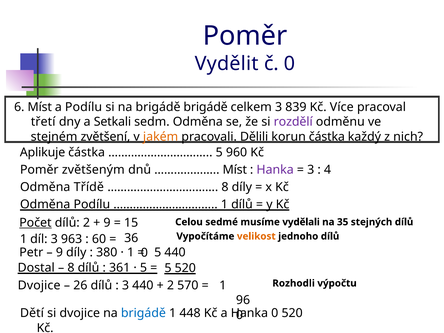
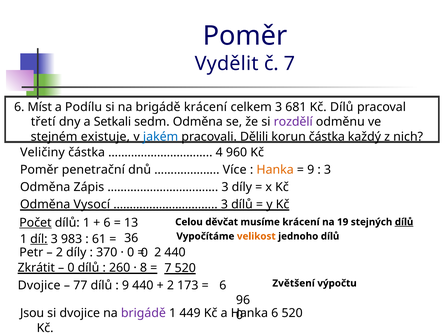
č 0: 0 -> 7
brigádě brigádě: brigádě -> krácení
839: 839 -> 681
Kč Více: Více -> Dílů
zvětšení: zvětšení -> existuje
jakém colour: orange -> blue
Aplikuje: Aplikuje -> Veličiny
5 at (219, 153): 5 -> 4
zvětšeným: zvětšeným -> penetrační
Míst at (235, 170): Míst -> Více
Hanka at (275, 170) colour: purple -> orange
3 at (311, 170): 3 -> 9
4 at (328, 170): 4 -> 3
Třídě: Třídě -> Zápis
8 at (225, 187): 8 -> 3
Odměna Podílu: Podílu -> Vysocí
1 at (224, 204): 1 -> 3
2 at (86, 223): 2 -> 1
9 at (107, 223): 9 -> 6
15: 15 -> 13
sedmé: sedmé -> děvčat
musíme vydělali: vydělali -> krácení
35: 35 -> 19
dílů at (404, 222) underline: none -> present
díl underline: none -> present
963: 963 -> 983
60: 60 -> 61
9 at (59, 252): 9 -> 2
380: 380 -> 370
1 at (131, 252): 1 -> 0
5 at (158, 252): 5 -> 2
Dostal: Dostal -> Zkrátit
8 at (71, 268): 8 -> 0
361: 361 -> 260
5 at (143, 268): 5 -> 8
5 at (168, 268): 5 -> 7
Rozhodli: Rozhodli -> Zvětšení
26: 26 -> 77
3 at (125, 285): 3 -> 9
570: 570 -> 173
1 at (223, 285): 1 -> 6
Dětí: Dětí -> Jsou
brigádě at (143, 313) colour: blue -> purple
448: 448 -> 449
0 at (275, 313): 0 -> 6
